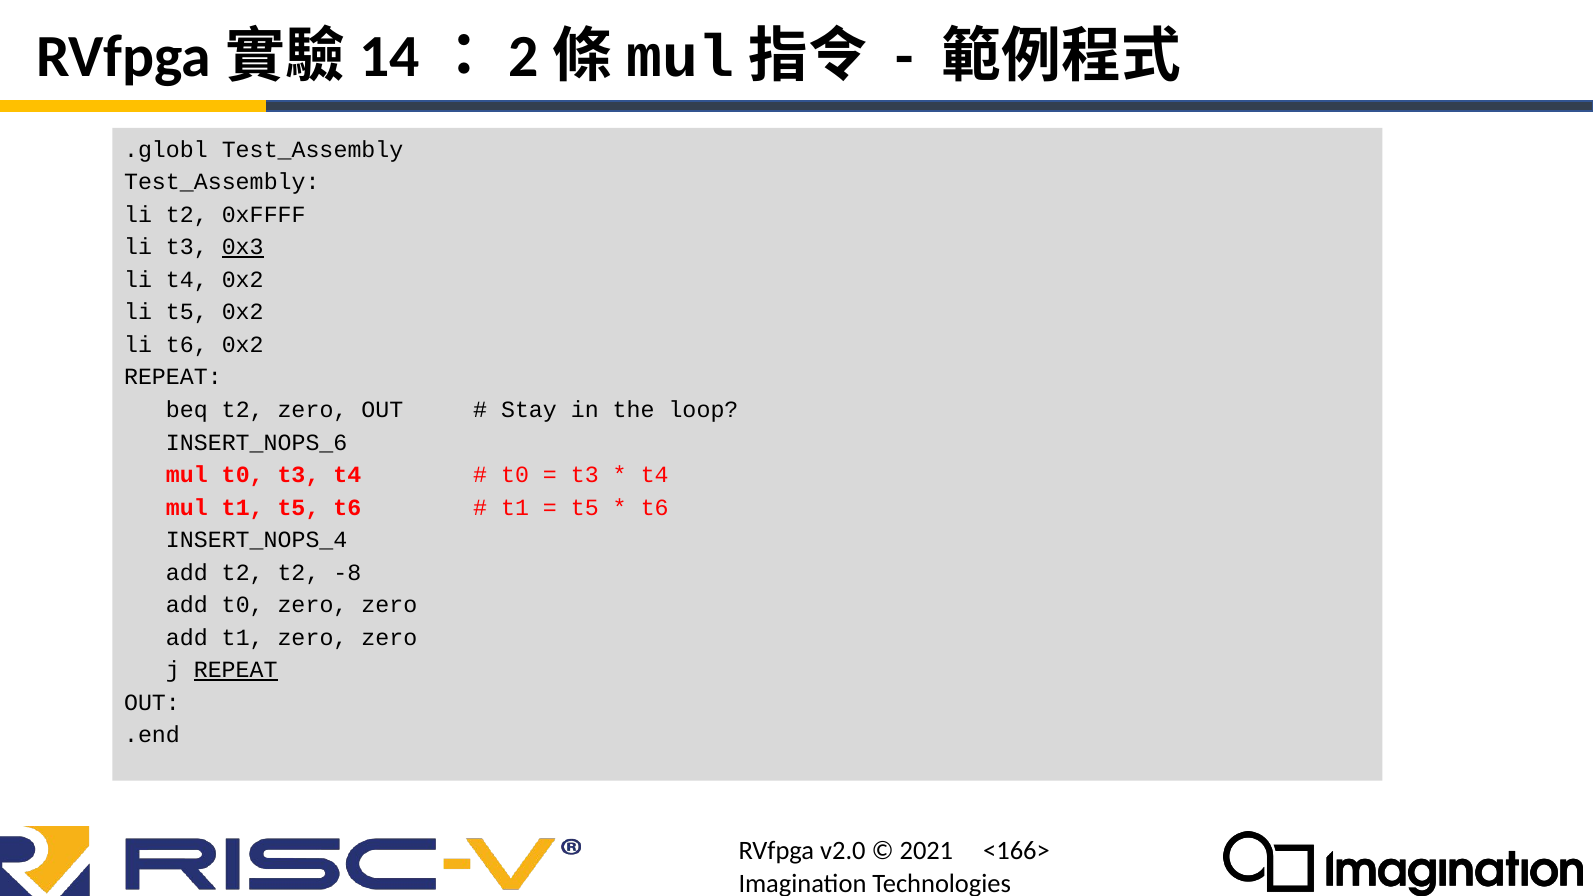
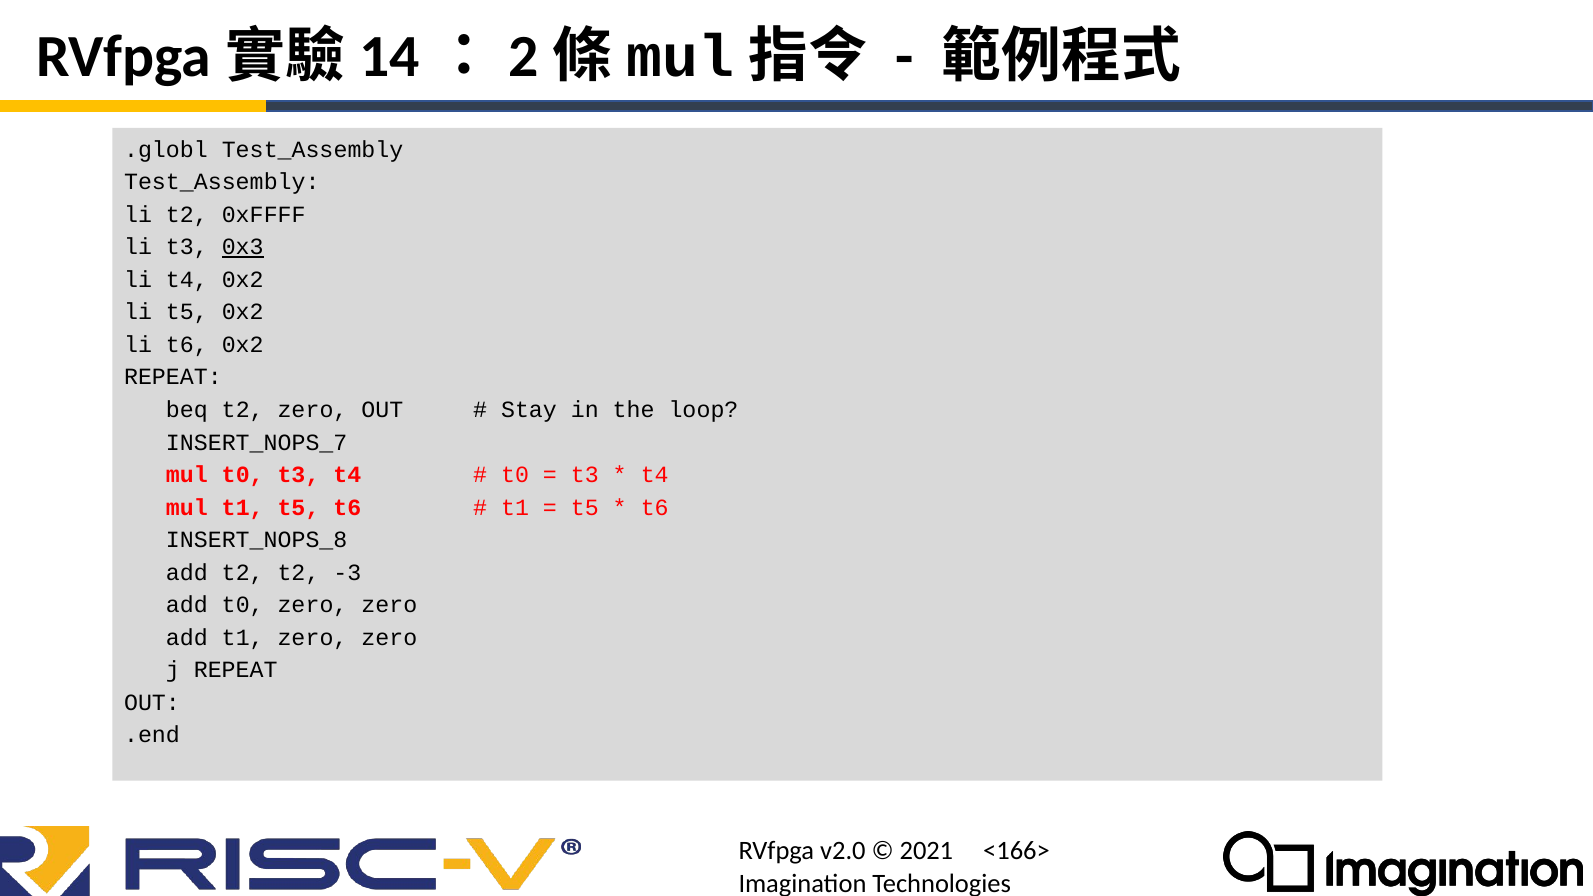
INSERT_NOPS_6: INSERT_NOPS_6 -> INSERT_NOPS_7
INSERT_NOPS_4: INSERT_NOPS_4 -> INSERT_NOPS_8
-8: -8 -> -3
REPEAT at (236, 670) underline: present -> none
